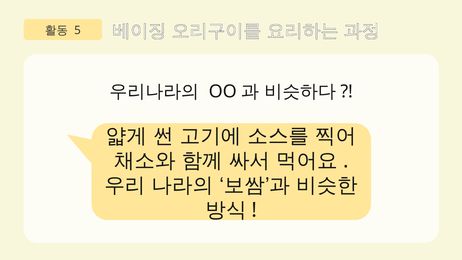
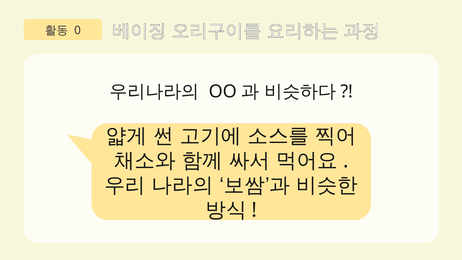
5: 5 -> 0
